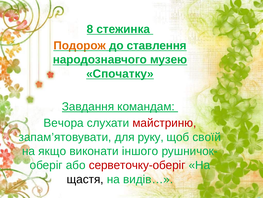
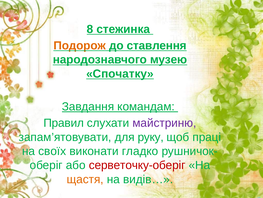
Вечора: Вечора -> Правил
майстриню colour: red -> purple
своїй: своїй -> праці
якщо: якщо -> своїх
іншого: іншого -> гладко
щастя colour: black -> orange
